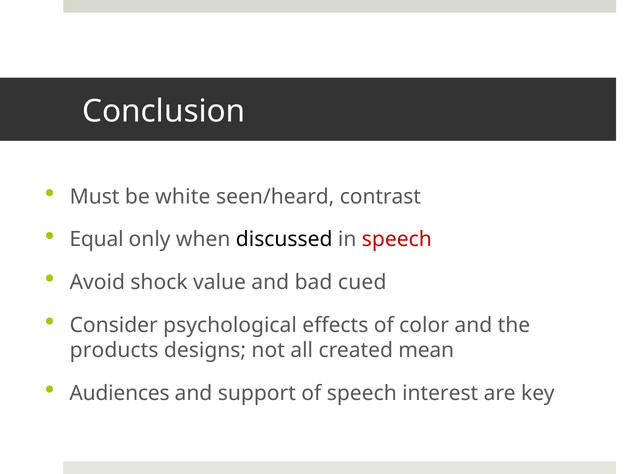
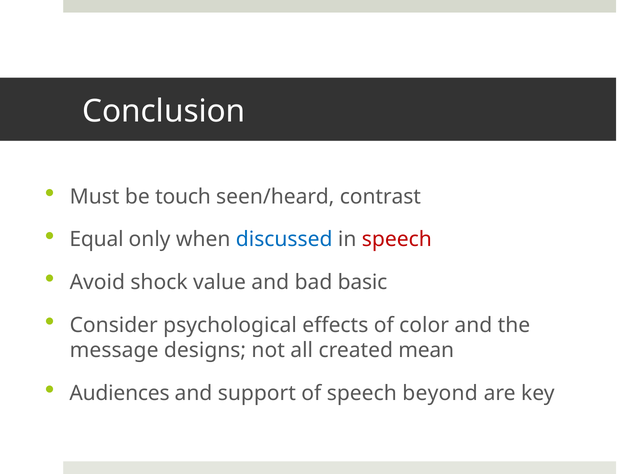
white: white -> touch
discussed colour: black -> blue
cued: cued -> basic
products: products -> message
interest: interest -> beyond
